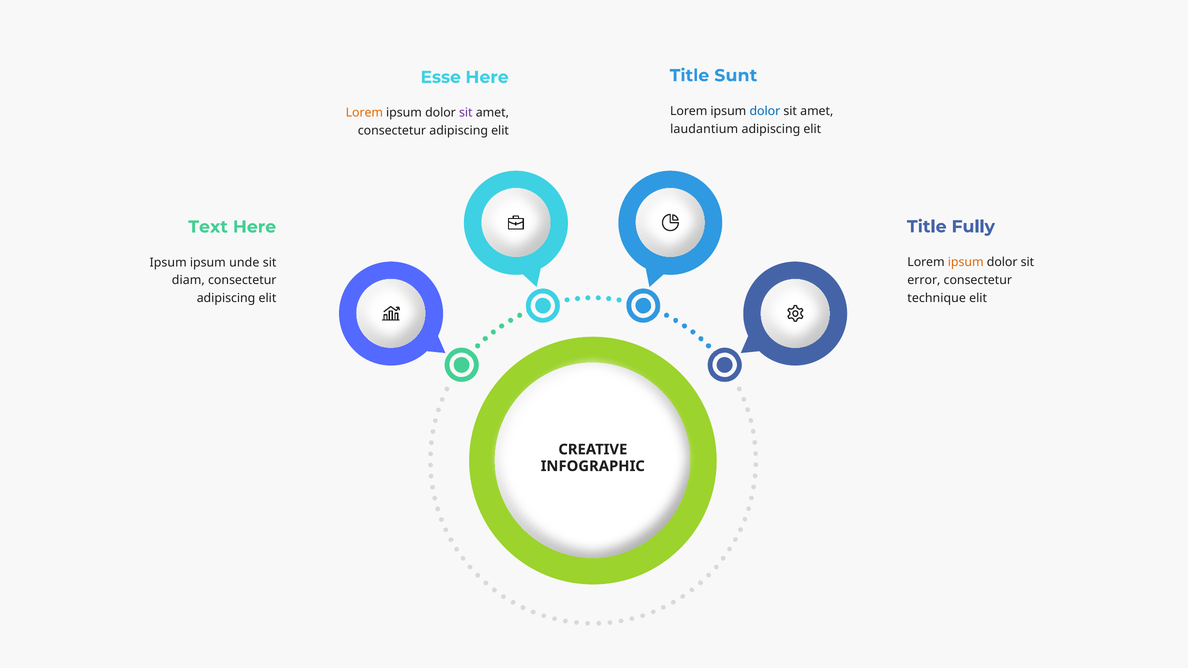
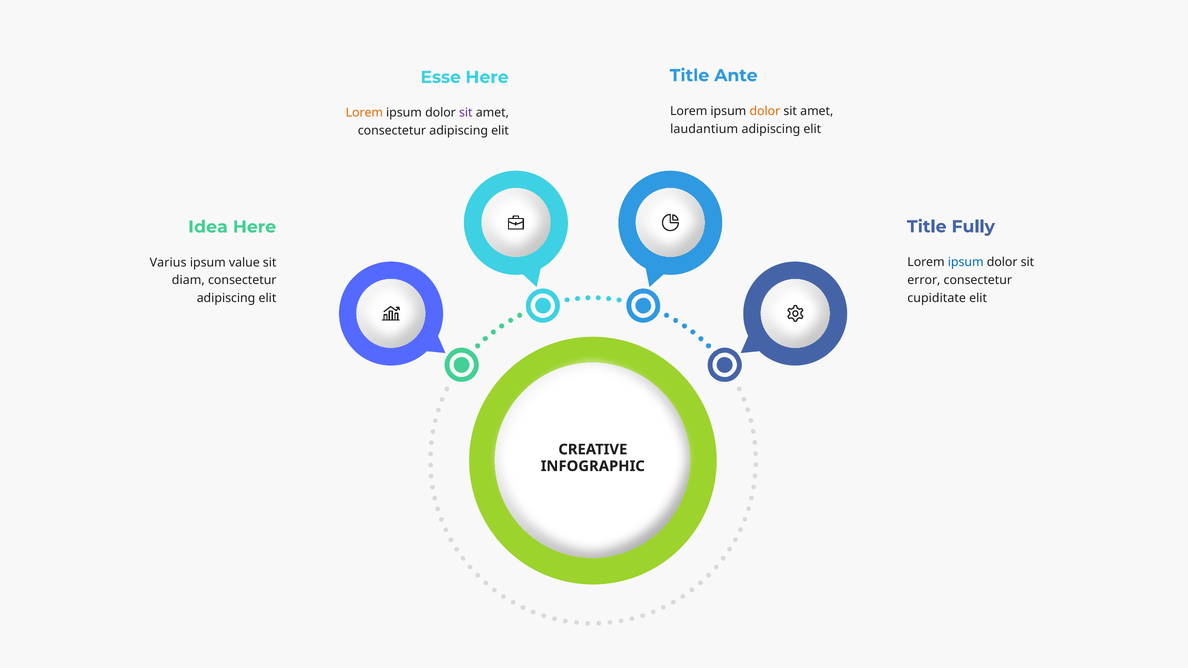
Sunt: Sunt -> Ante
dolor at (765, 111) colour: blue -> orange
Text: Text -> Idea
ipsum at (966, 262) colour: orange -> blue
Ipsum at (168, 263): Ipsum -> Varius
unde: unde -> value
technique: technique -> cupiditate
